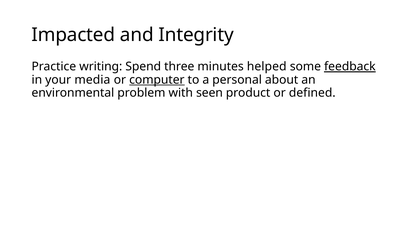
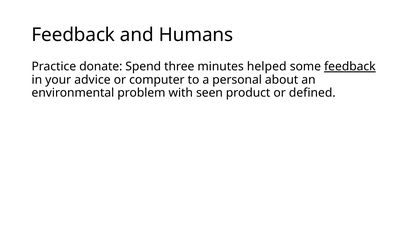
Impacted at (73, 35): Impacted -> Feedback
Integrity: Integrity -> Humans
writing: writing -> donate
media: media -> advice
computer underline: present -> none
